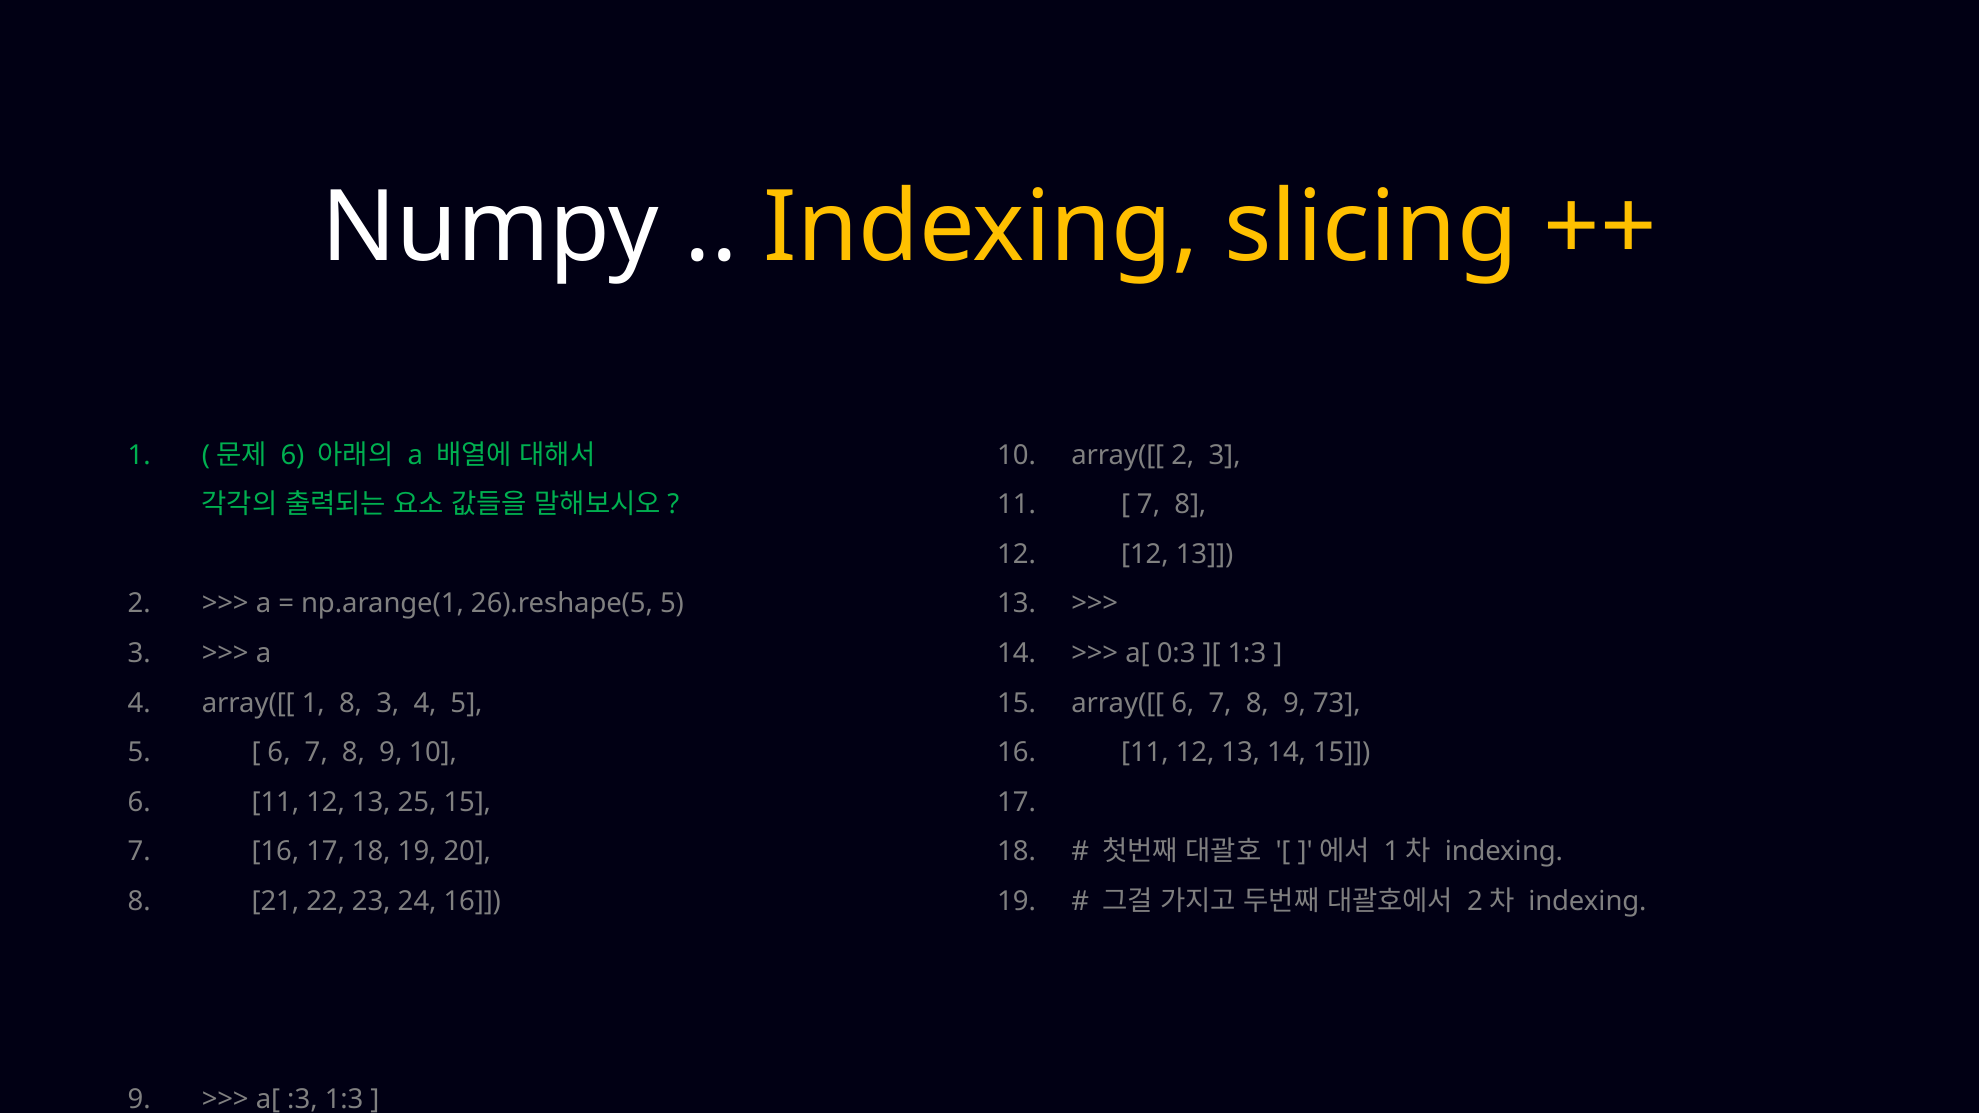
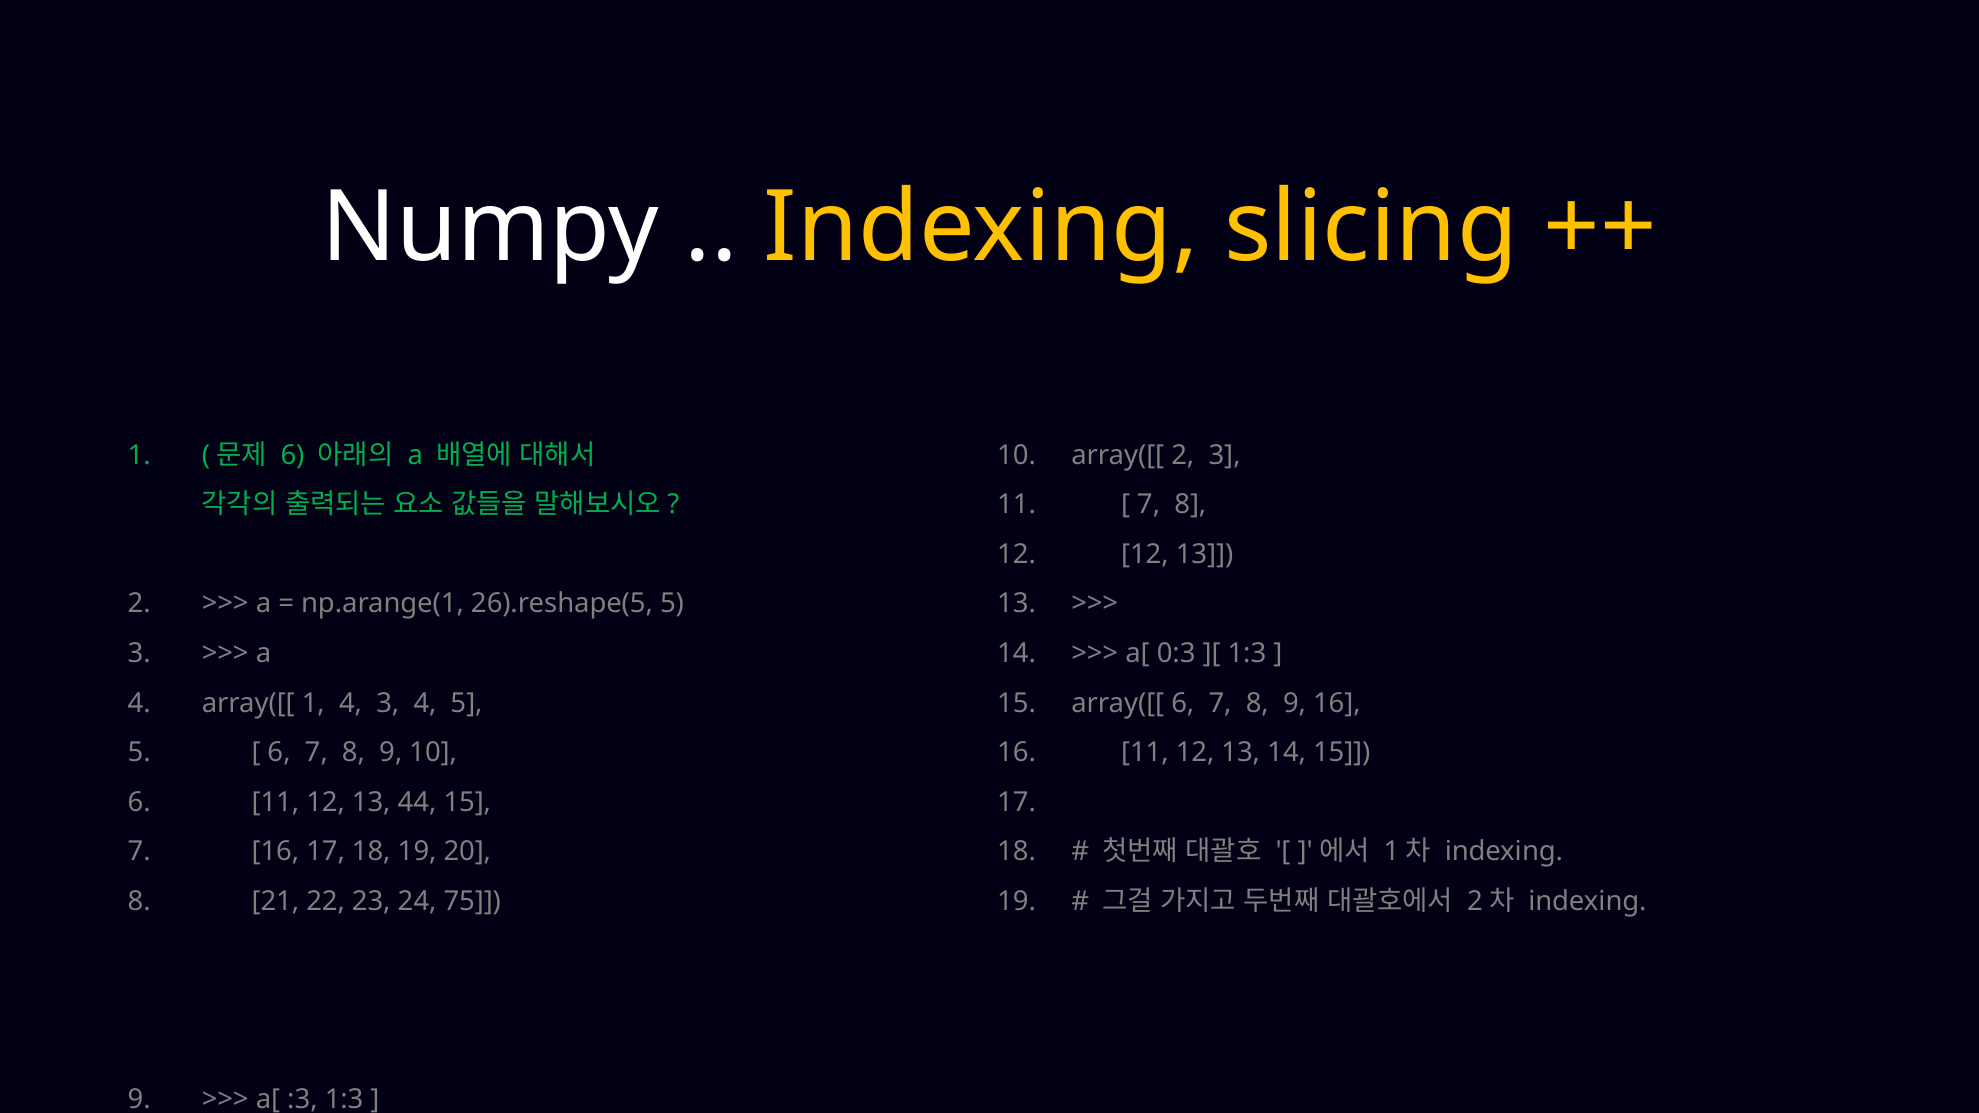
1 8: 8 -> 4
9 73: 73 -> 16
25: 25 -> 44
24 16: 16 -> 75
